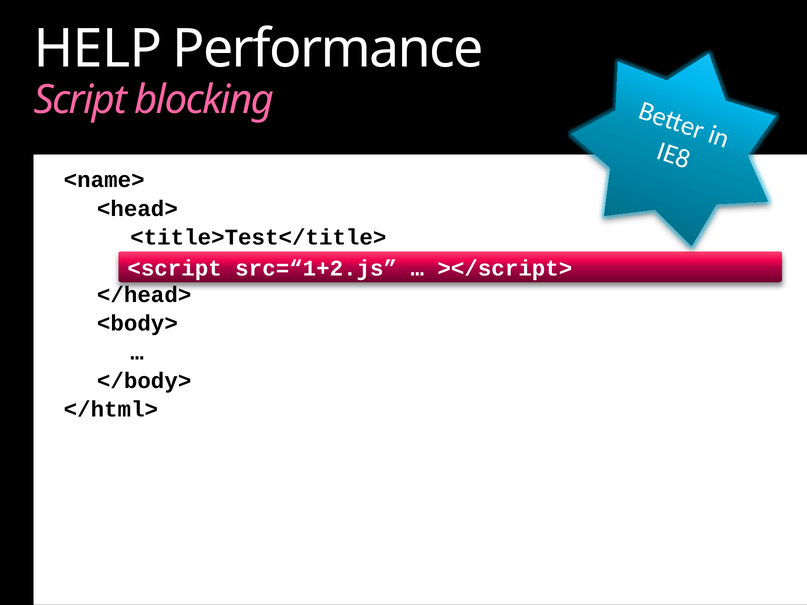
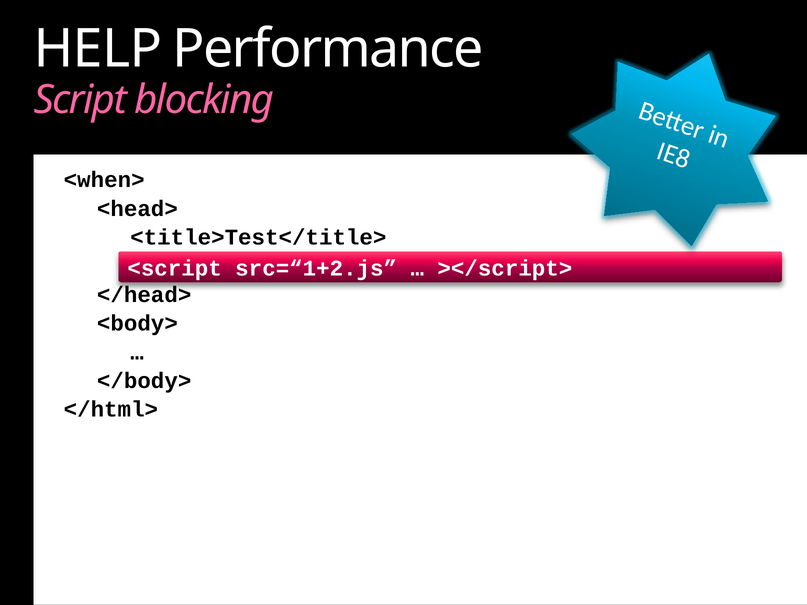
<name>: <name> -> <when>
